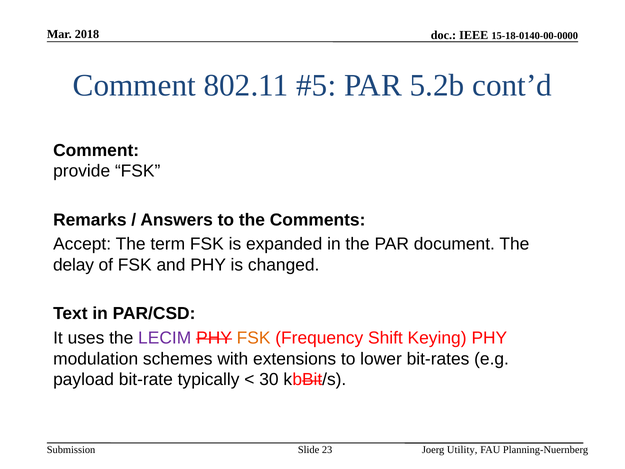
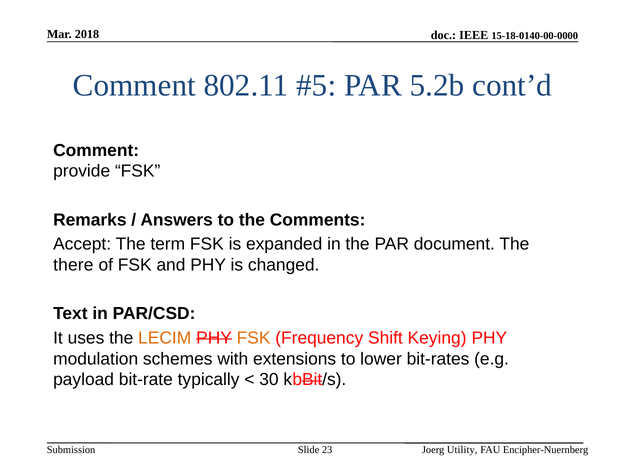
delay: delay -> there
LECIM colour: purple -> orange
Planning-Nuernberg: Planning-Nuernberg -> Encipher-Nuernberg
